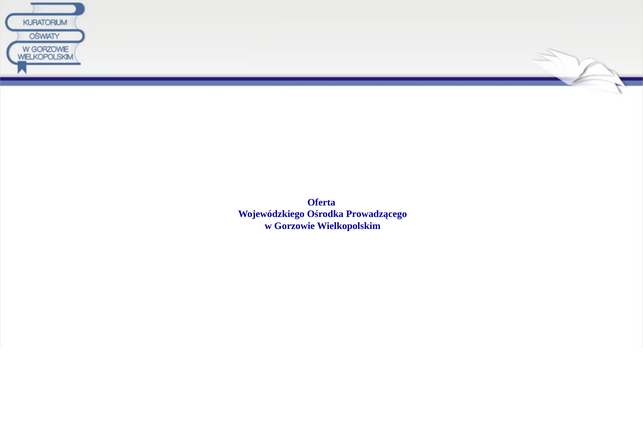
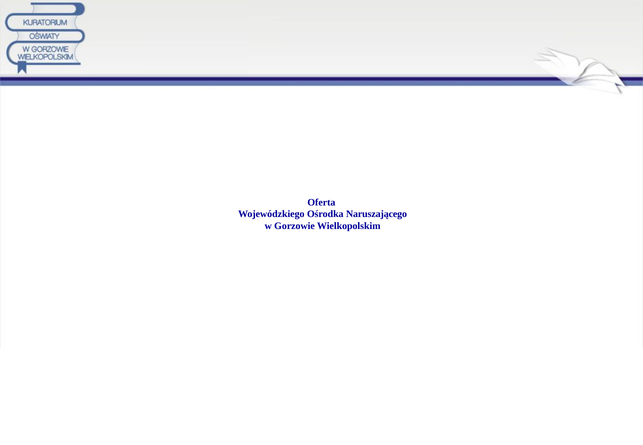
Prowadzącego: Prowadzącego -> Naruszającego
